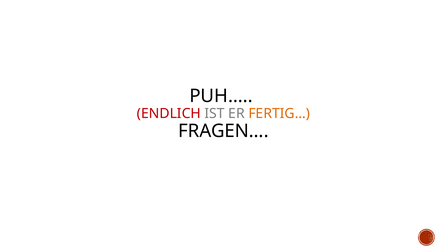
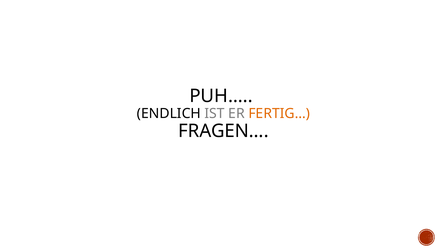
ENDLICH colour: red -> black
